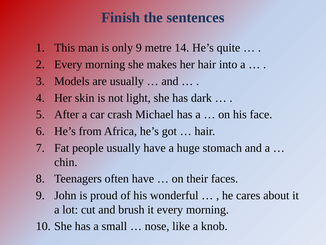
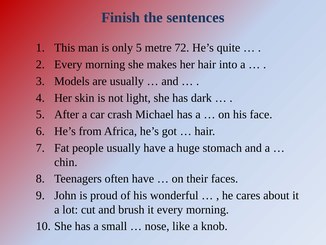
only 9: 9 -> 5
14: 14 -> 72
